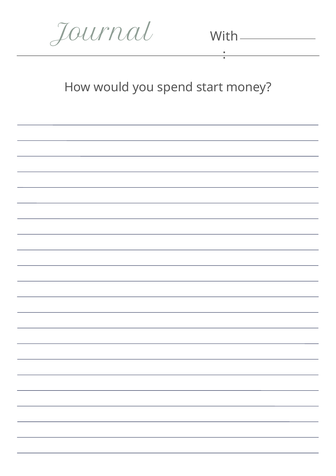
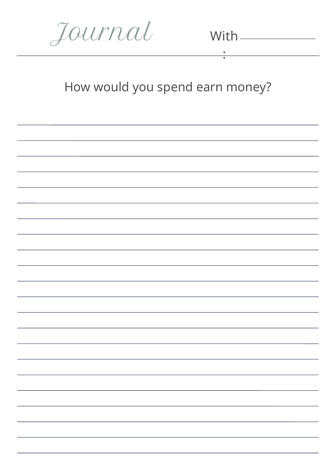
start: start -> earn
